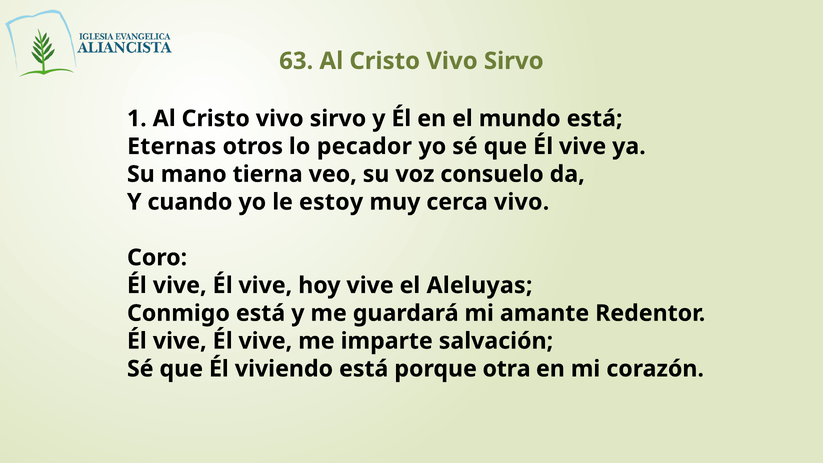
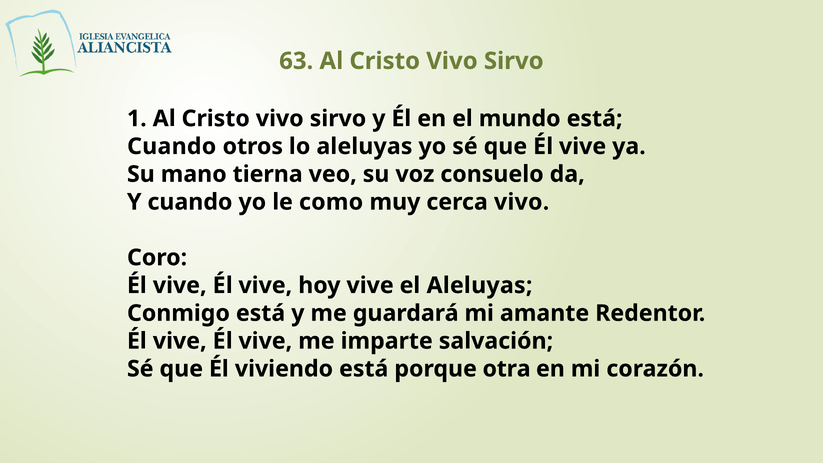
Eternas at (172, 146): Eternas -> Cuando
lo pecador: pecador -> aleluyas
estoy: estoy -> como
